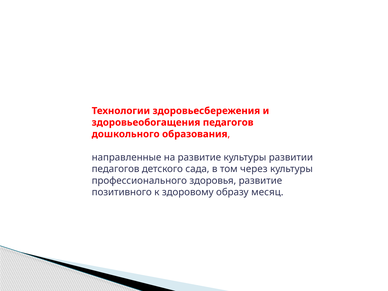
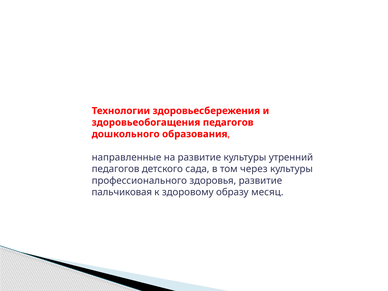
развитии: развитии -> утренний
позитивного: позитивного -> пальчиковая
